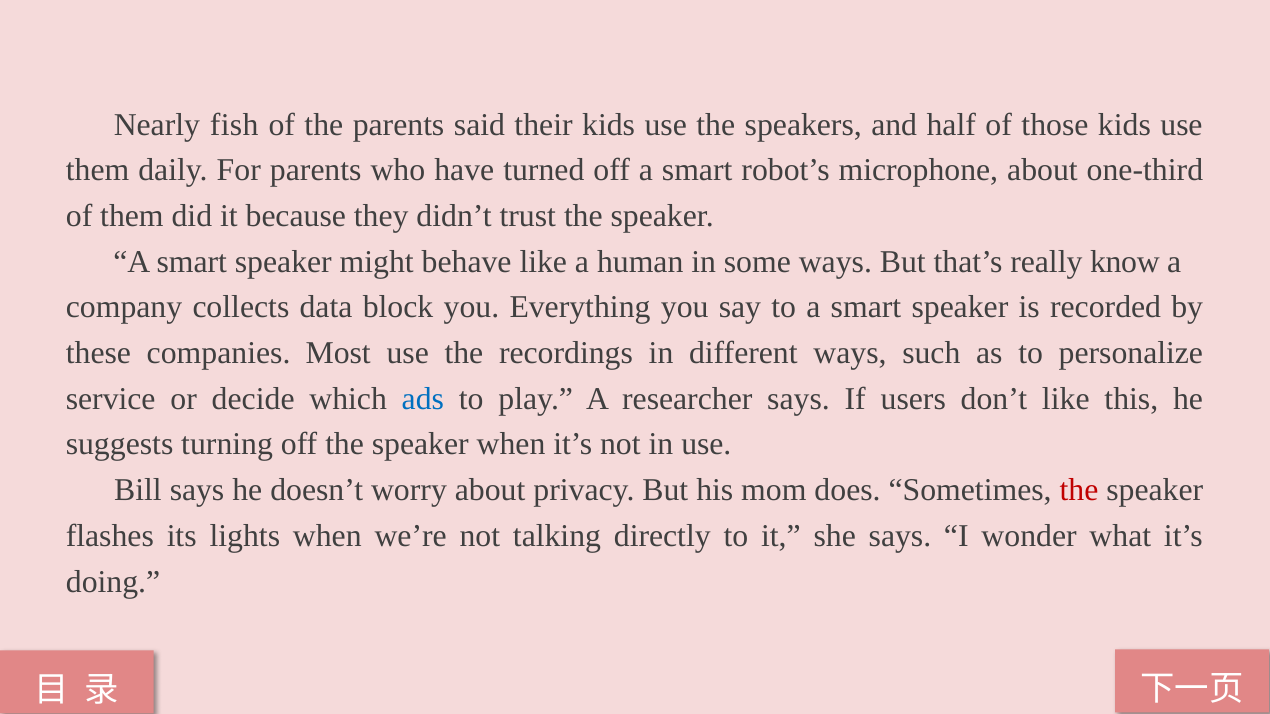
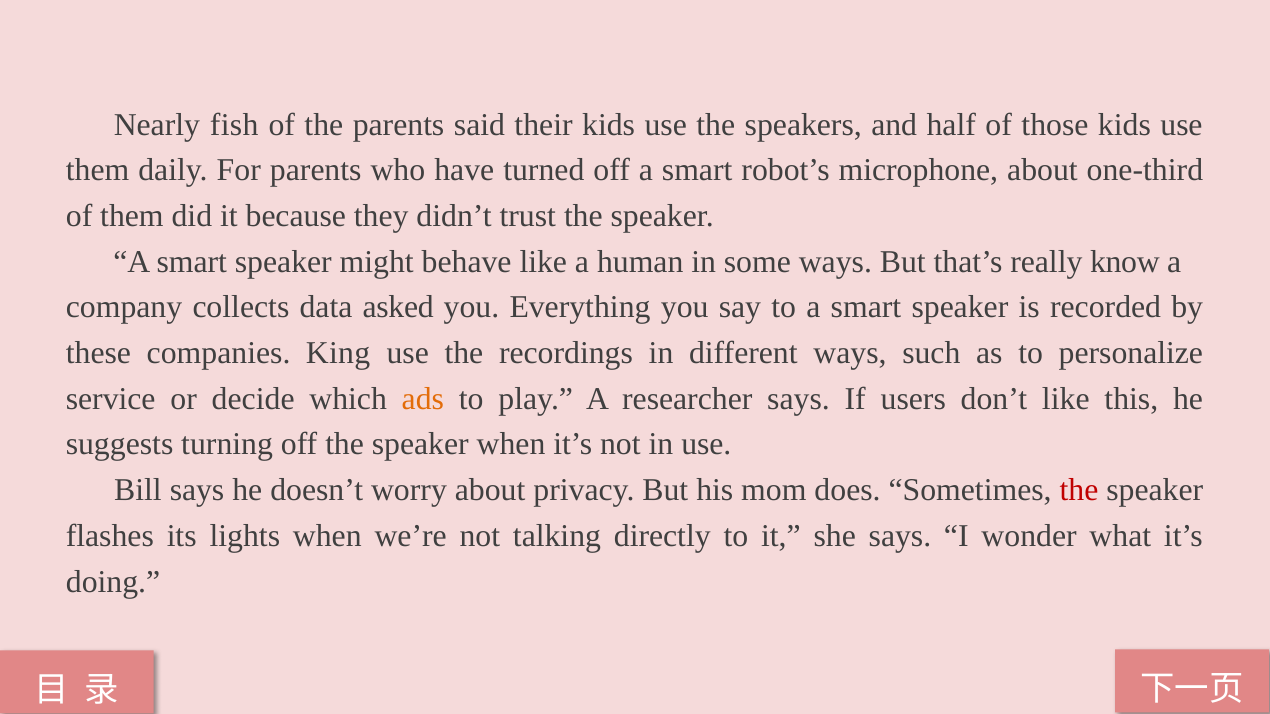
block: block -> asked
Most: Most -> King
ads colour: blue -> orange
